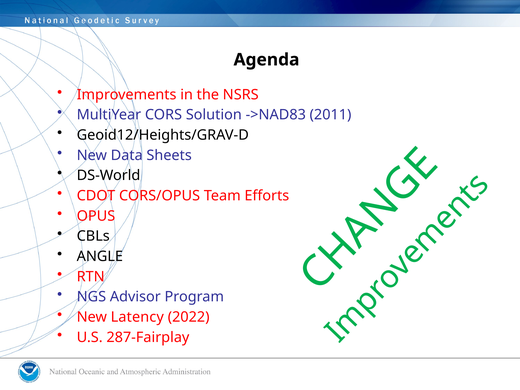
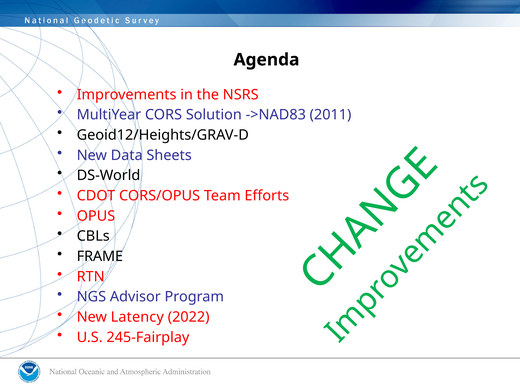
ANGLE: ANGLE -> FRAME
287-Fairplay: 287-Fairplay -> 245-Fairplay
